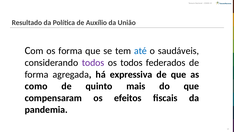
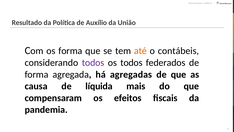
até colour: blue -> orange
saudáveis: saudáveis -> contábeis
expressiva: expressiva -> agregadas
como: como -> causa
quinto: quinto -> líquida
